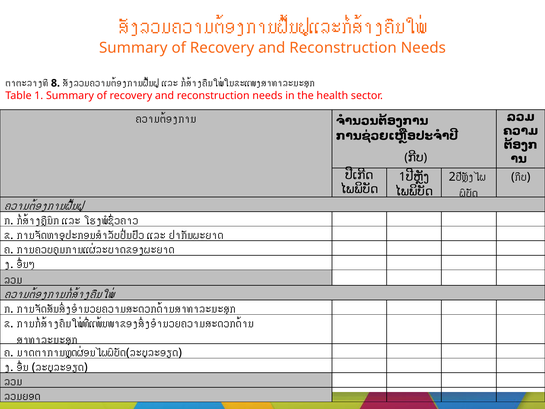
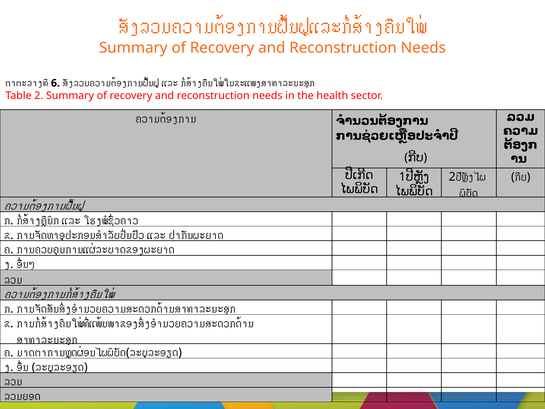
8: 8 -> 6
Table 1: 1 -> 2
